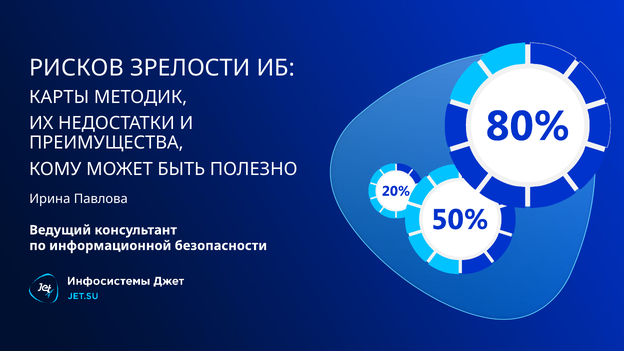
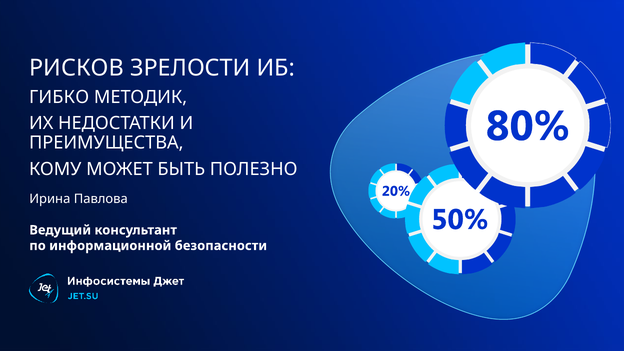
КАРТЫ: КАРТЫ -> ГИБКО
